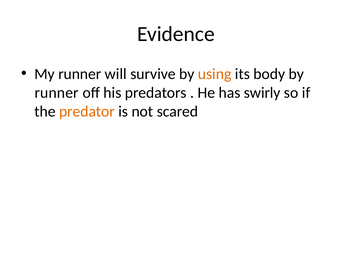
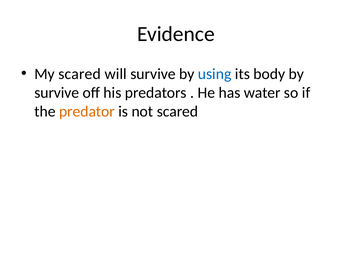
My runner: runner -> scared
using colour: orange -> blue
runner at (57, 93): runner -> survive
swirly: swirly -> water
